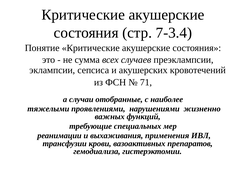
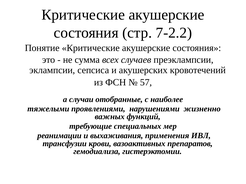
7-3.4: 7-3.4 -> 7-2.2
71: 71 -> 57
